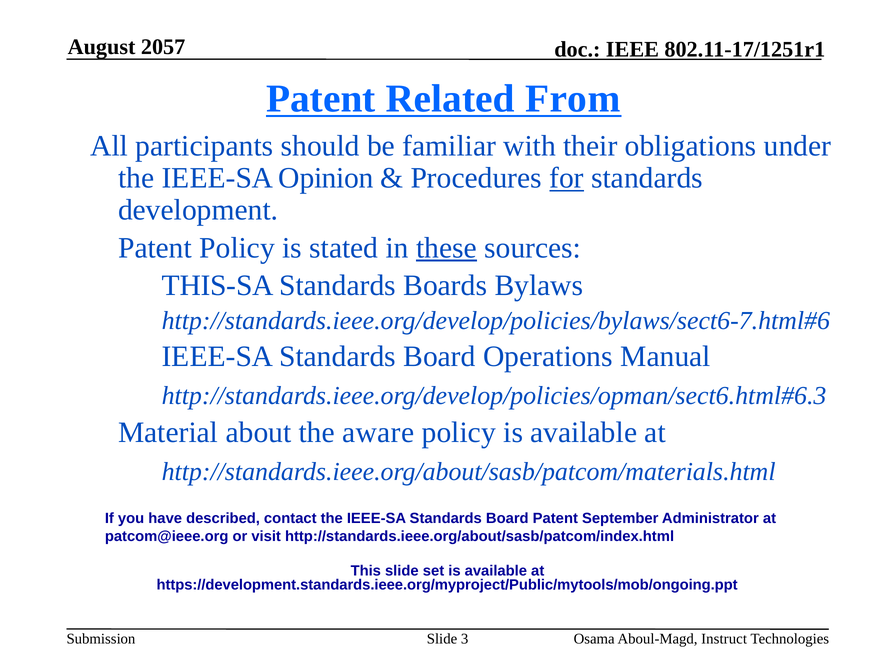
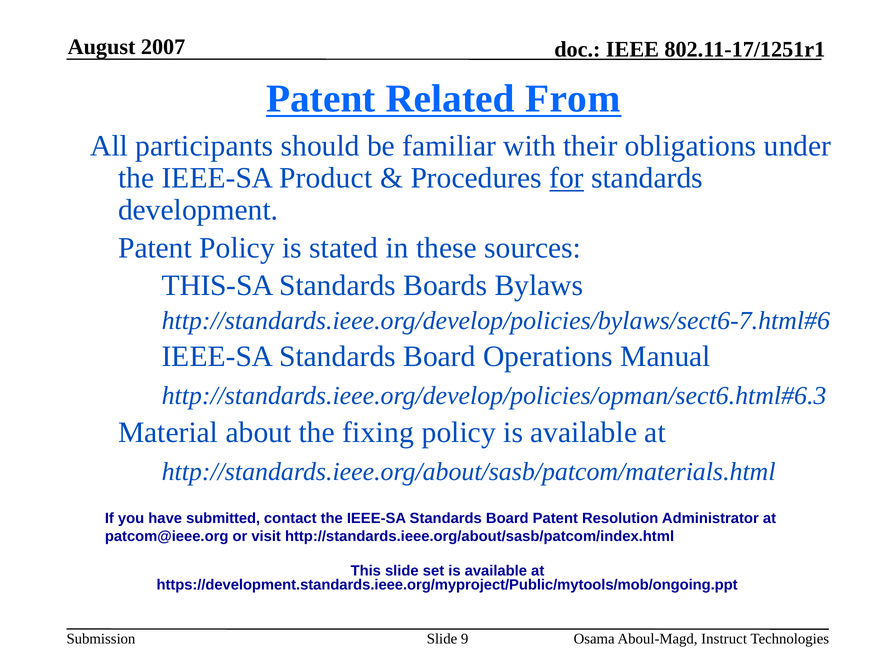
2057: 2057 -> 2007
Opinion: Opinion -> Product
these underline: present -> none
aware: aware -> fixing
described: described -> submitted
September: September -> Resolution
3: 3 -> 9
